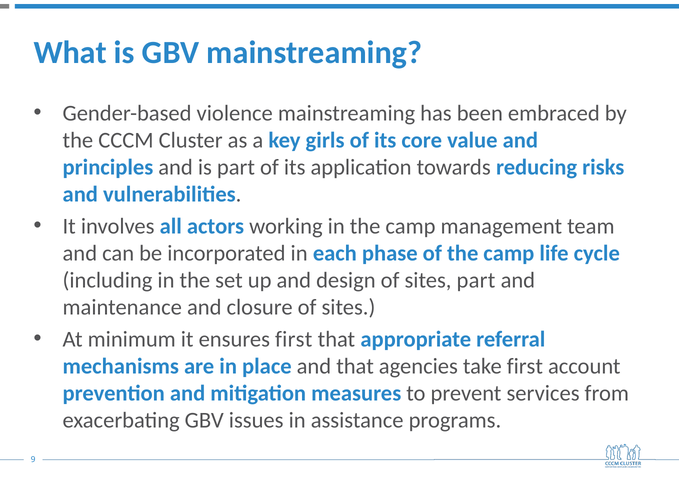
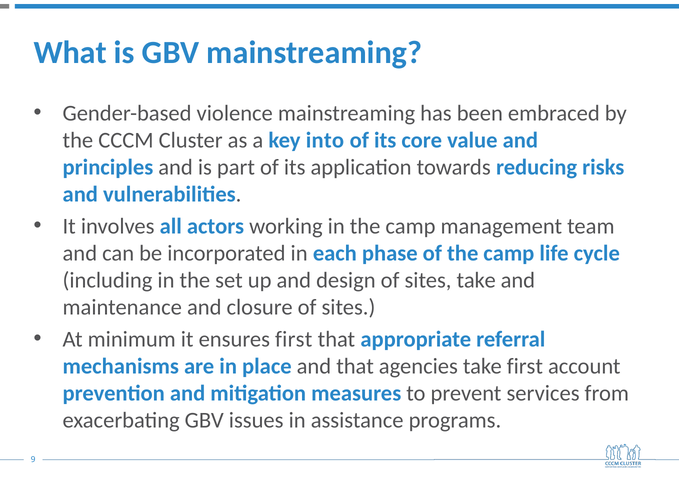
girls: girls -> into
sites part: part -> take
